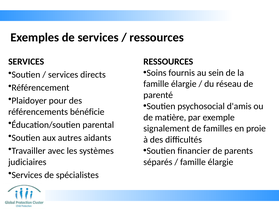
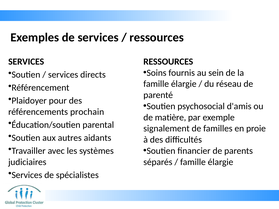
bénéficie: bénéficie -> prochain
